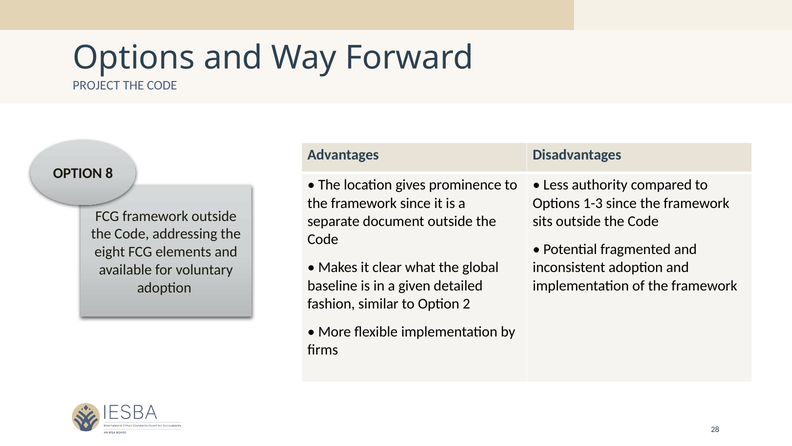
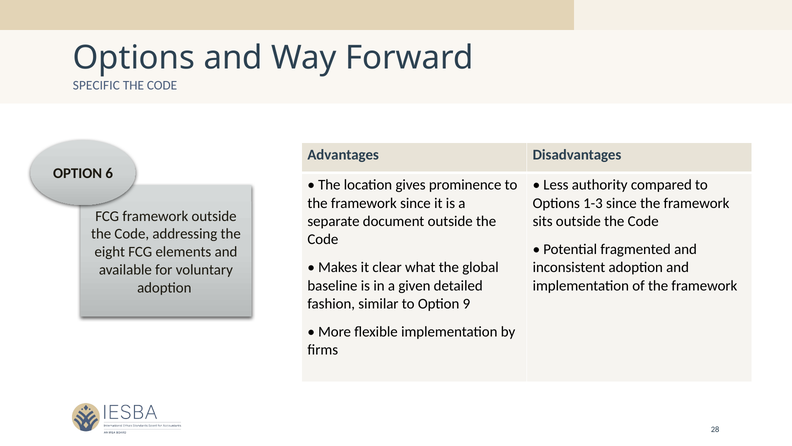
PROJECT: PROJECT -> SPECIFIC
8: 8 -> 6
2: 2 -> 9
